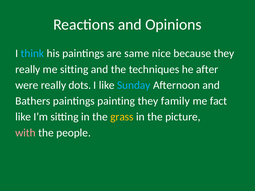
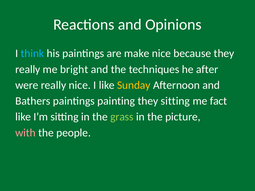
same: same -> make
me sitting: sitting -> bright
really dots: dots -> nice
Sunday colour: light blue -> yellow
they family: family -> sitting
grass colour: yellow -> light green
